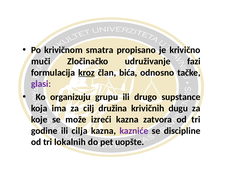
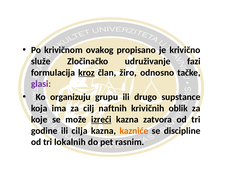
smatra: smatra -> ovakog
muči: muči -> služe
bića: bića -> žiro
družina: družina -> naftnih
dugu: dugu -> oblik
izreći underline: none -> present
kazniće colour: purple -> orange
uopšte: uopšte -> rasnim
